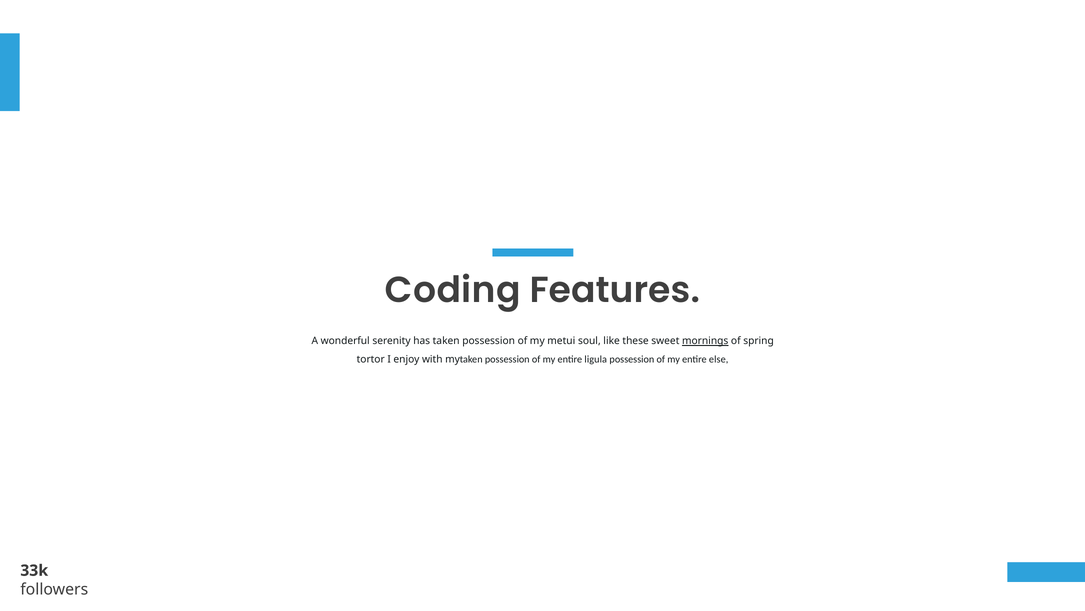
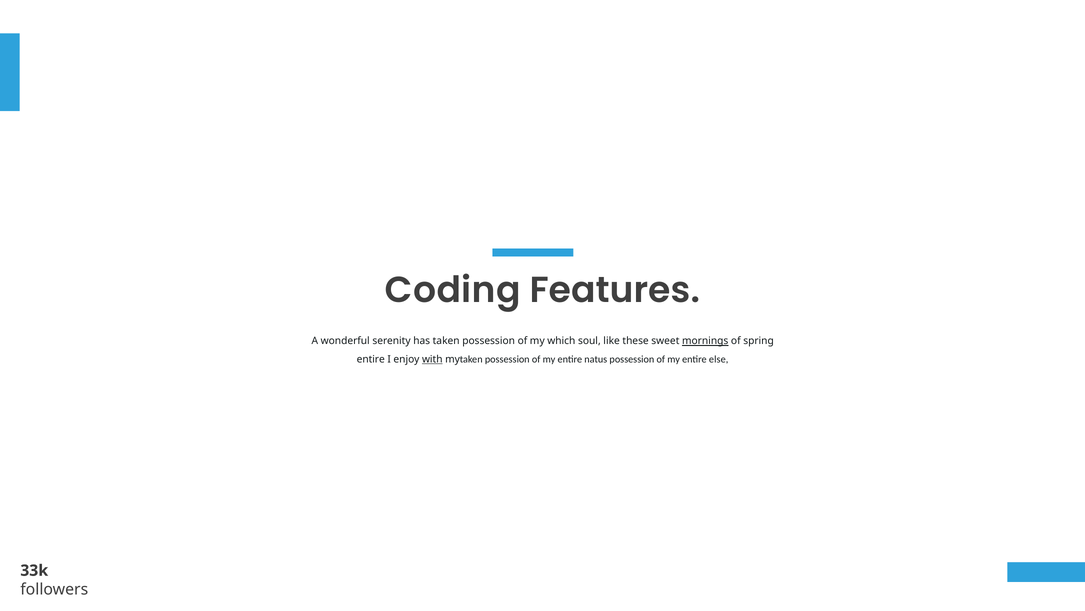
metui: metui -> which
tortor at (371, 359): tortor -> entire
with underline: none -> present
ligula: ligula -> natus
